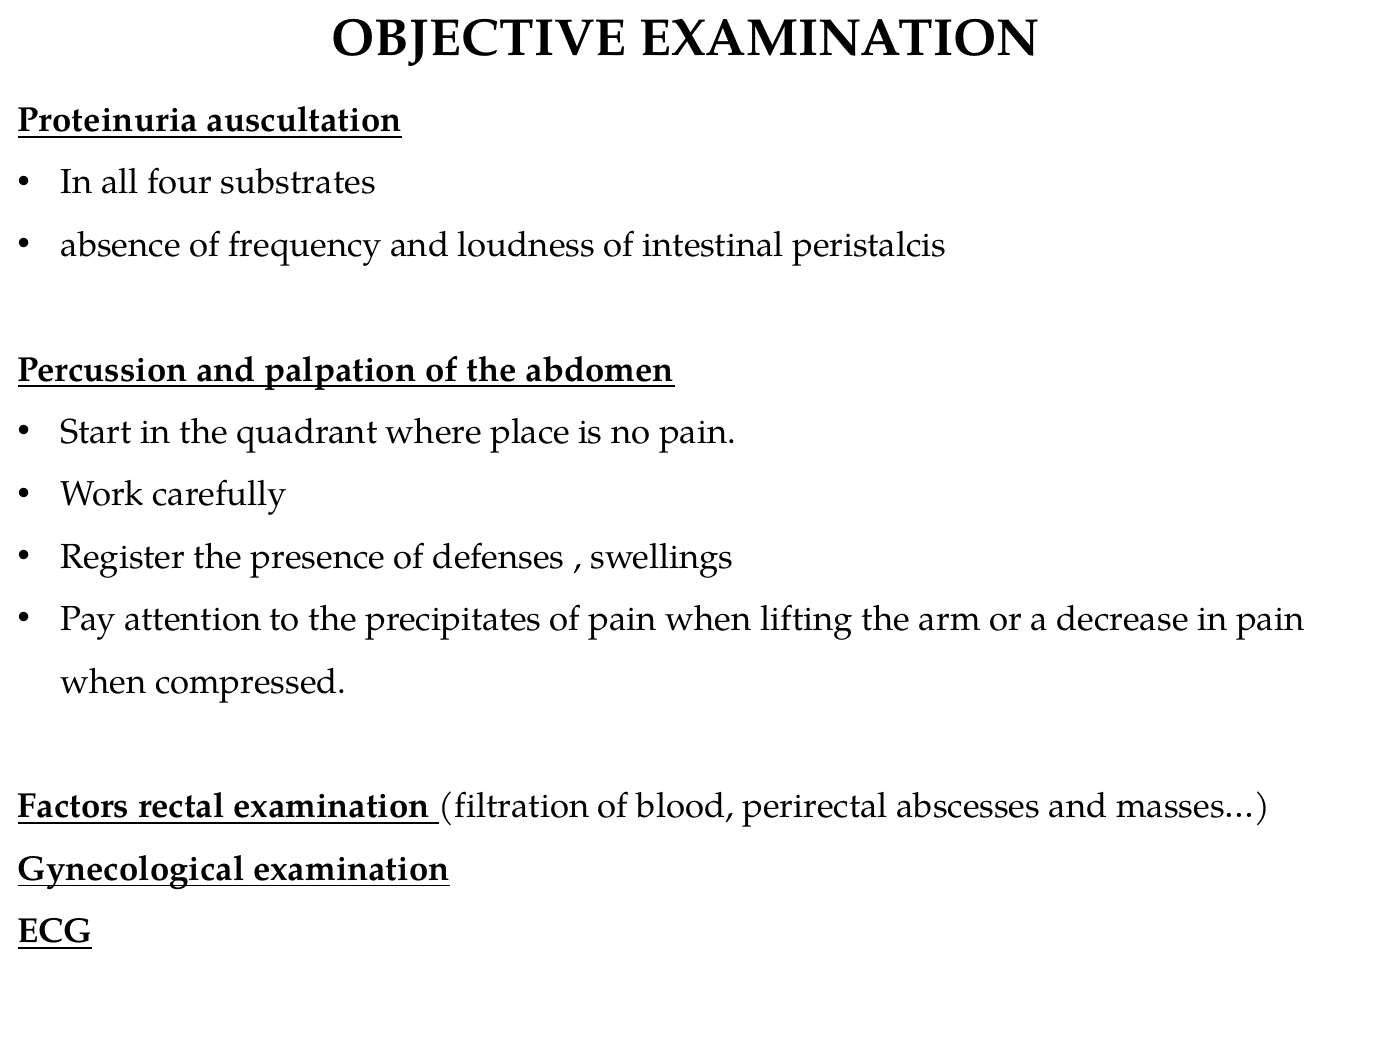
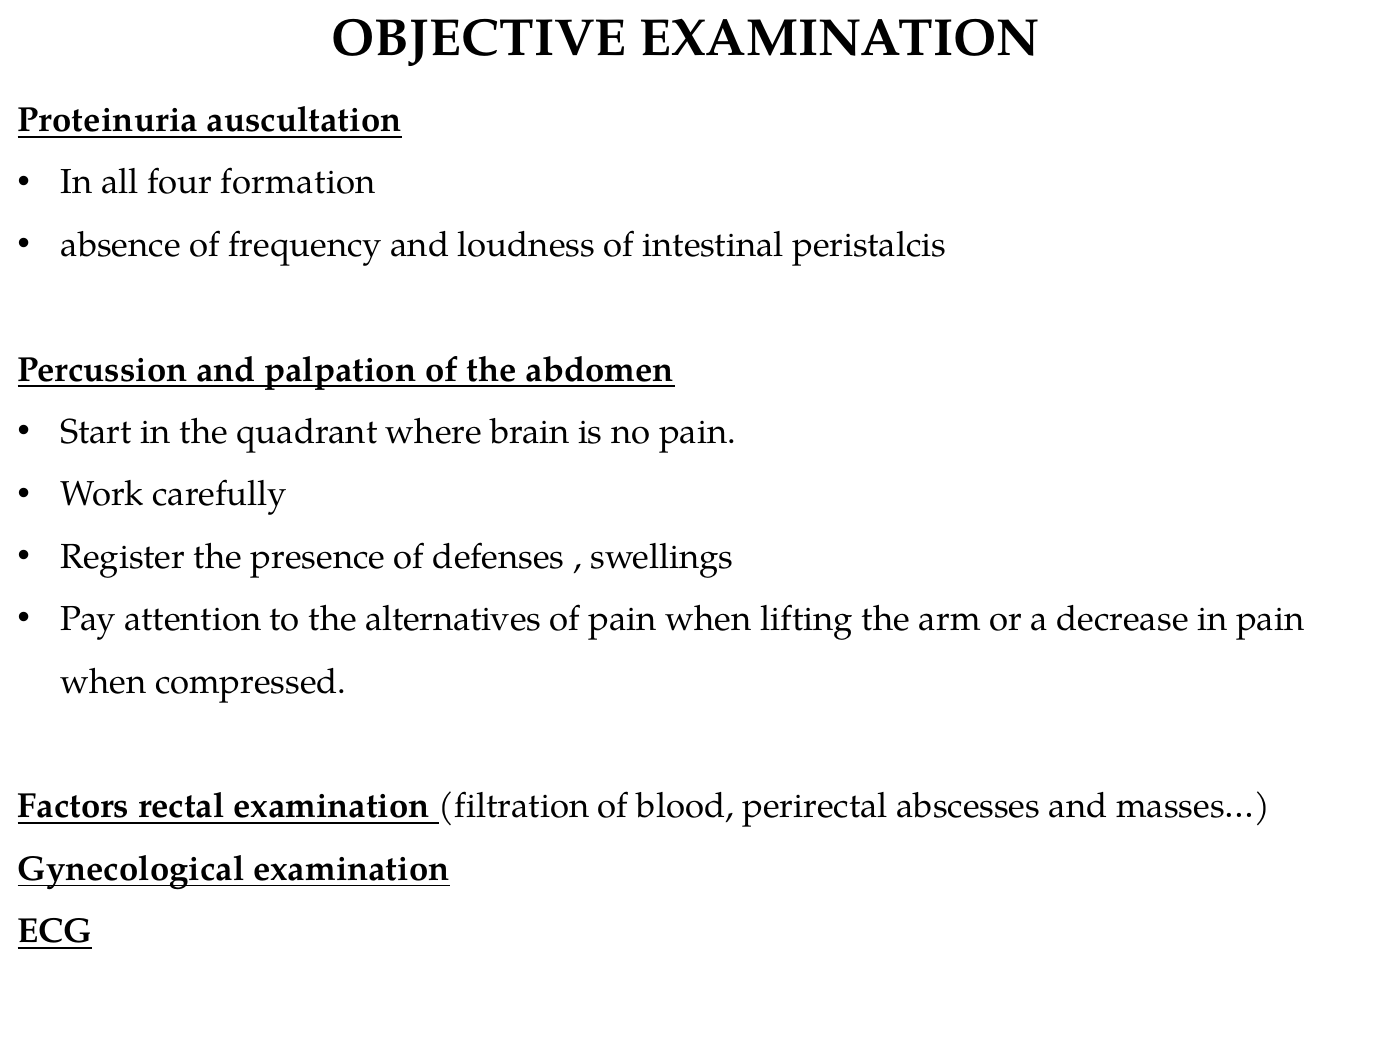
substrates: substrates -> formation
place: place -> brain
precipitates: precipitates -> alternatives
